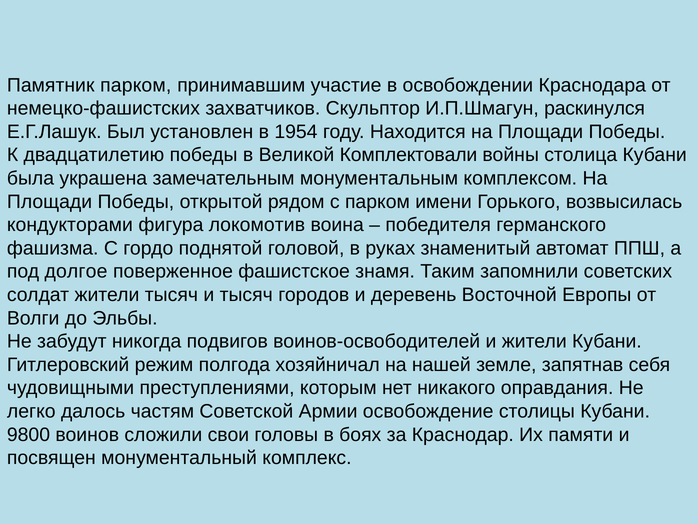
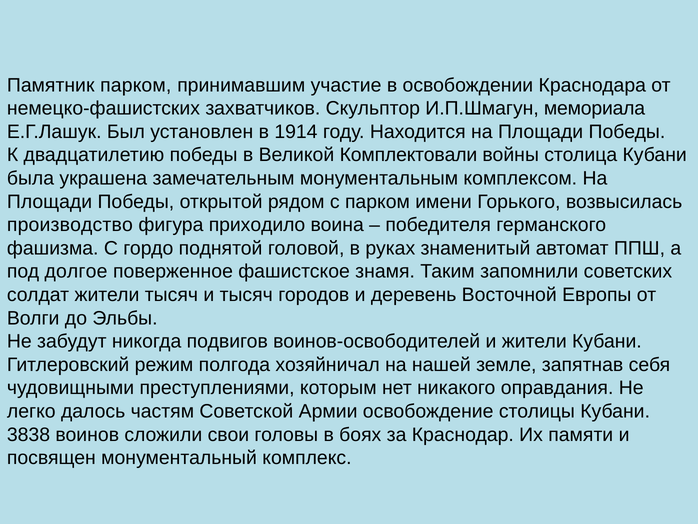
раскинулся: раскинулся -> мемориала
1954: 1954 -> 1914
кондукторами: кондукторами -> производство
локомотив: локомотив -> приходило
9800: 9800 -> 3838
